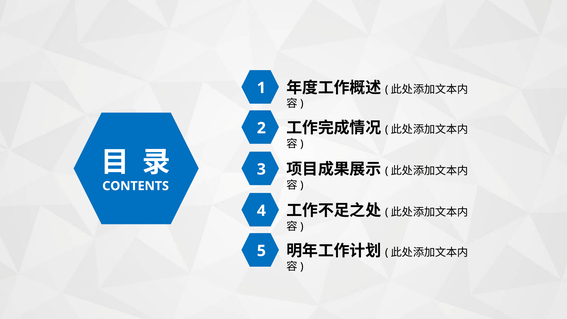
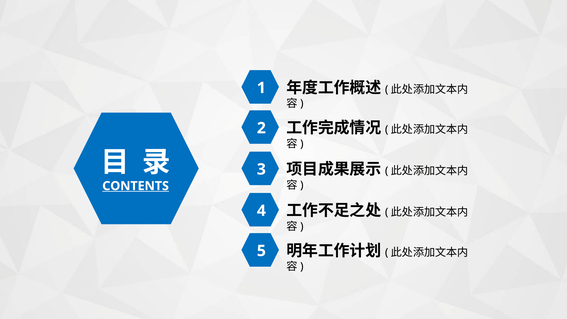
CONTENTS underline: none -> present
